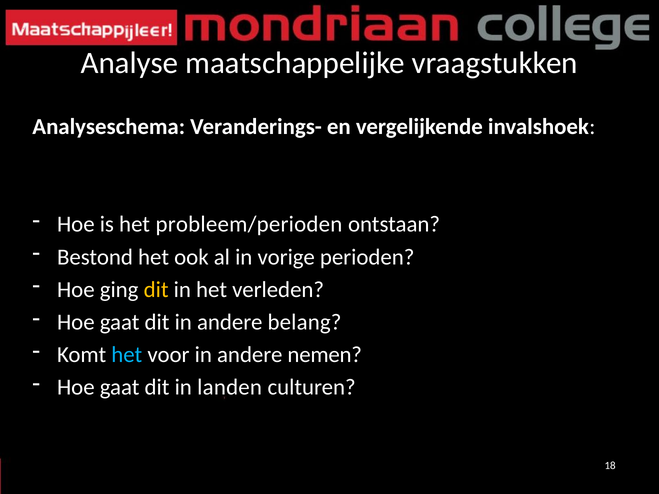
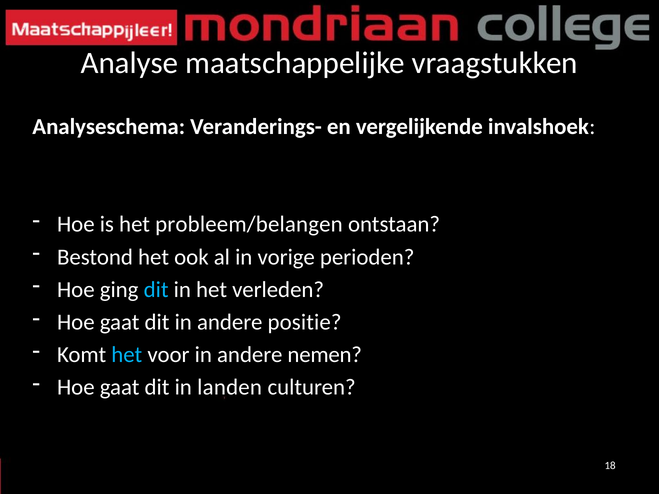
probleem/perioden: probleem/perioden -> probleem/belangen
dit at (156, 290) colour: yellow -> light blue
belang: belang -> positie
